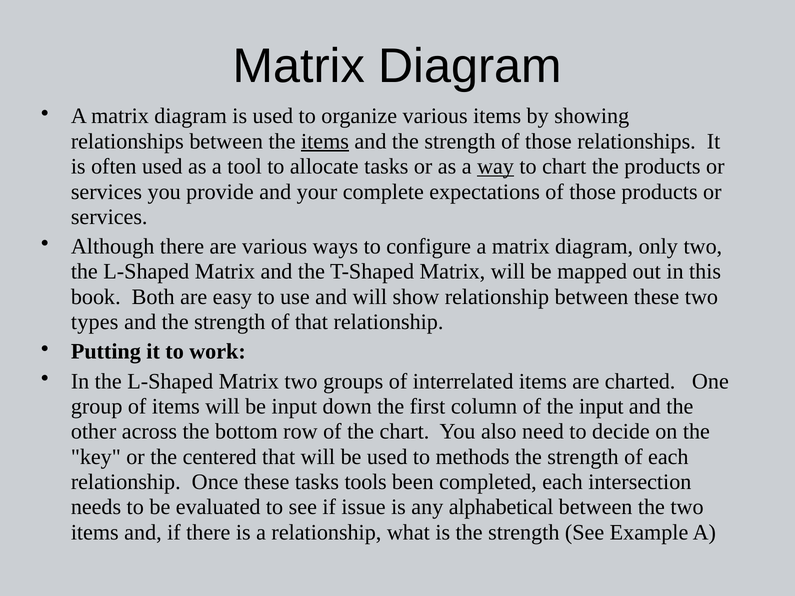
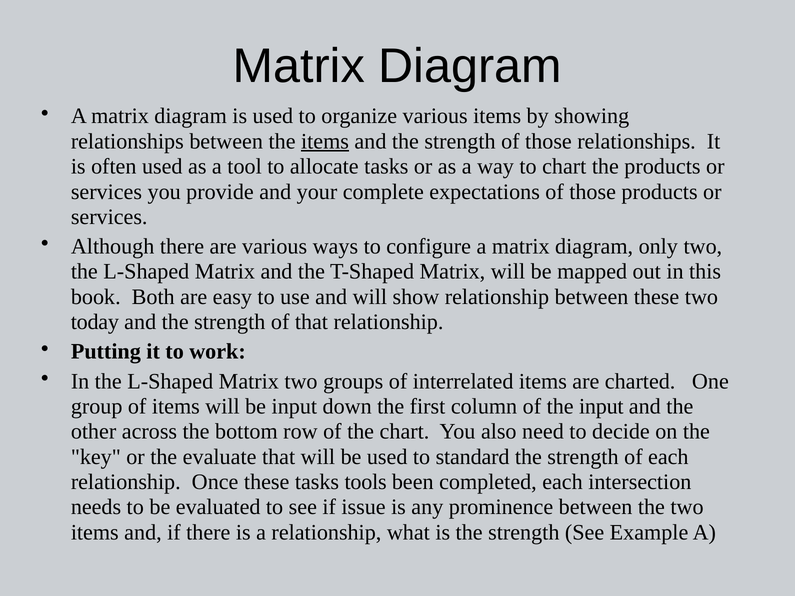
way underline: present -> none
types: types -> today
centered: centered -> evaluate
methods: methods -> standard
alphabetical: alphabetical -> prominence
